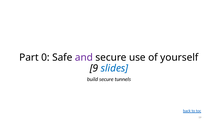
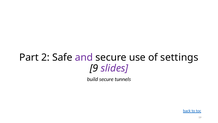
0: 0 -> 2
yourself: yourself -> settings
slides colour: blue -> purple
